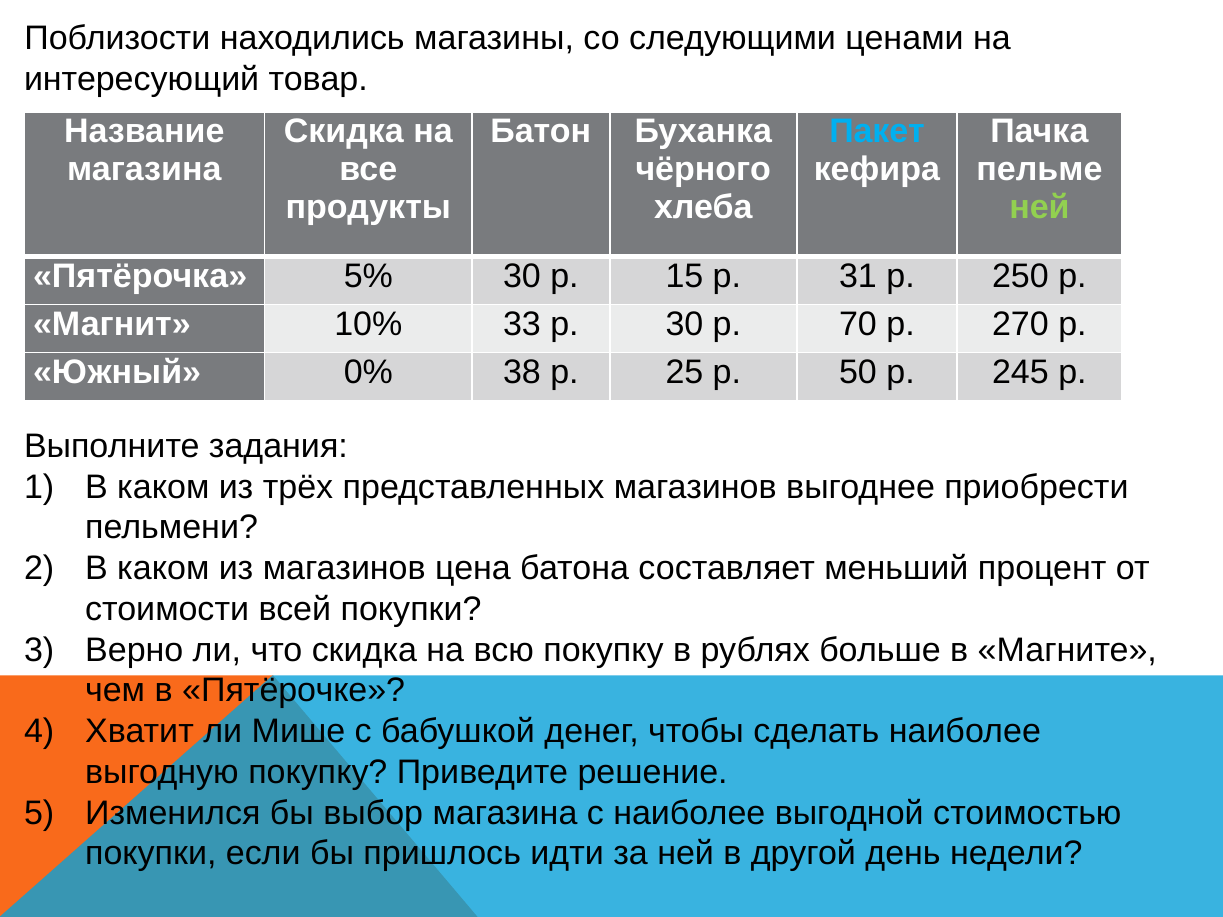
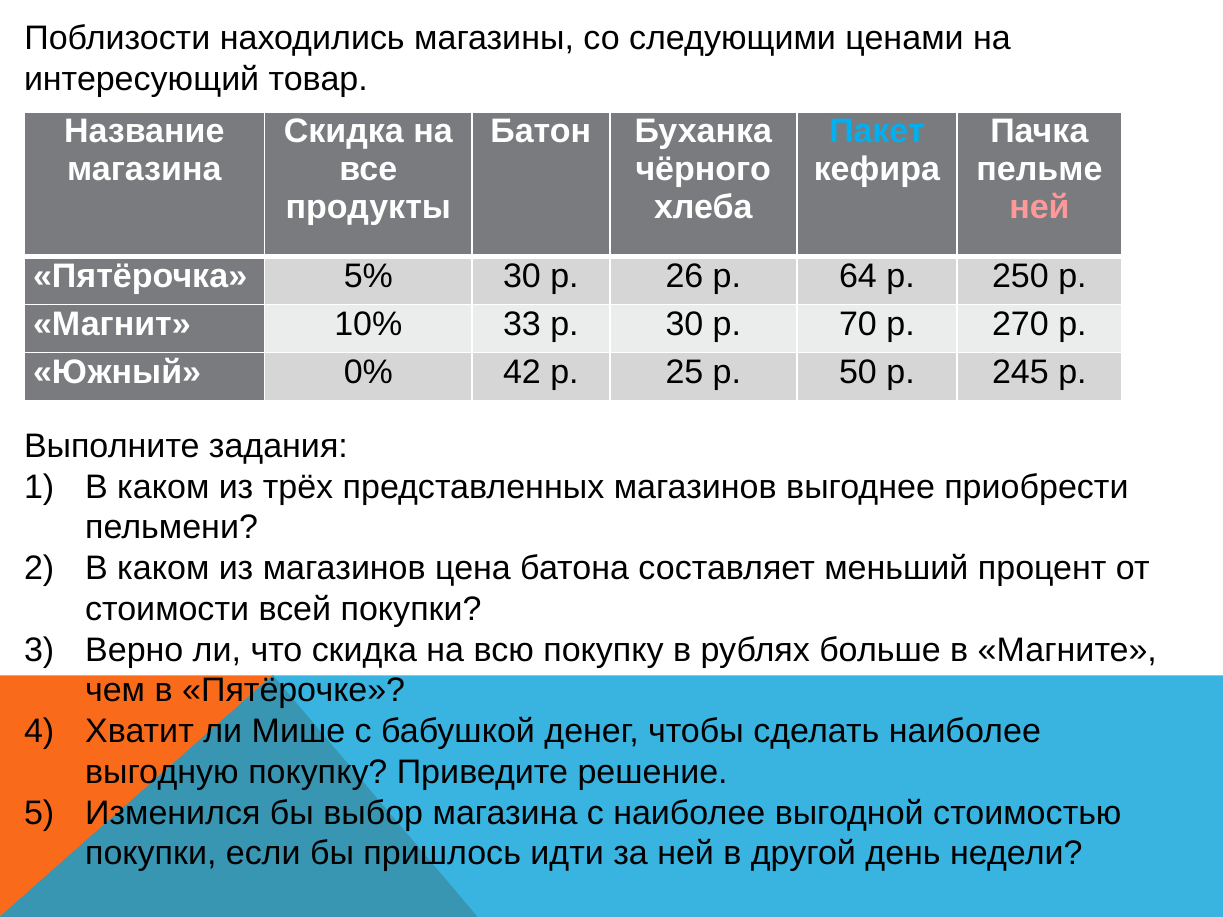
ней at (1039, 207) colour: light green -> pink
15: 15 -> 26
31: 31 -> 64
38: 38 -> 42
